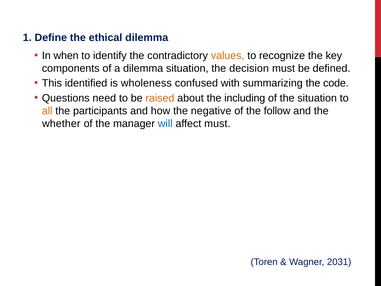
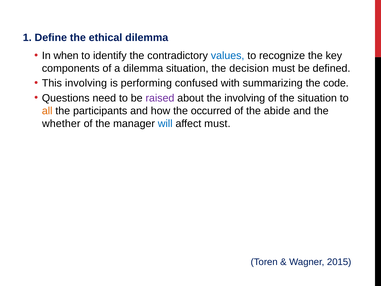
values colour: orange -> blue
This identified: identified -> involving
wholeness: wholeness -> performing
raised colour: orange -> purple
the including: including -> involving
negative: negative -> occurred
follow: follow -> abide
2031: 2031 -> 2015
